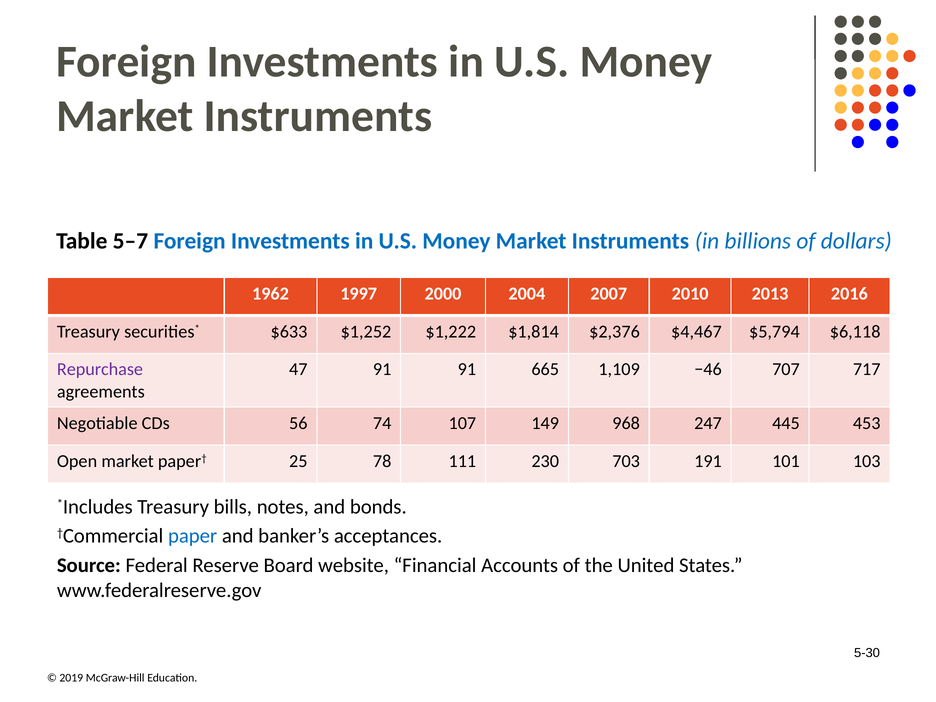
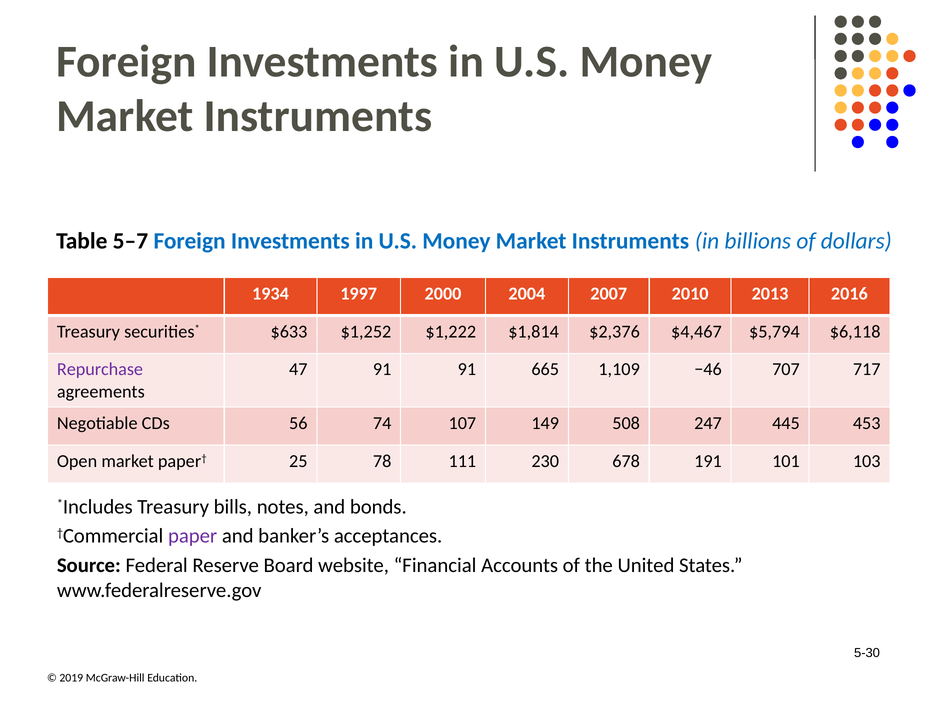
1962: 1962 -> 1934
968: 968 -> 508
703: 703 -> 678
paper colour: blue -> purple
